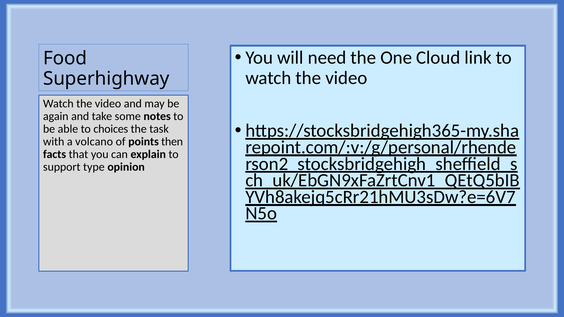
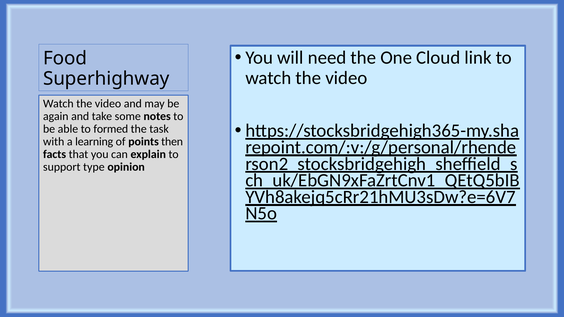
choices: choices -> formed
volcano: volcano -> learning
